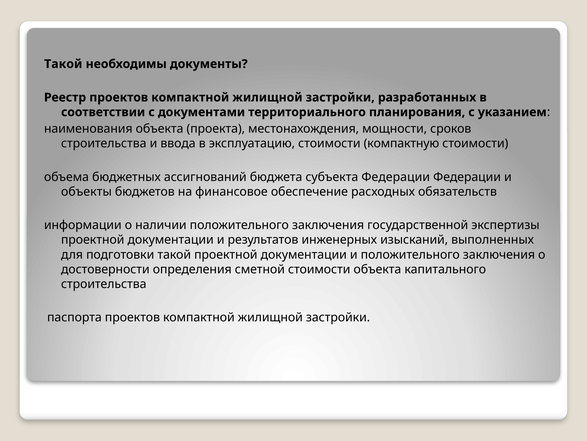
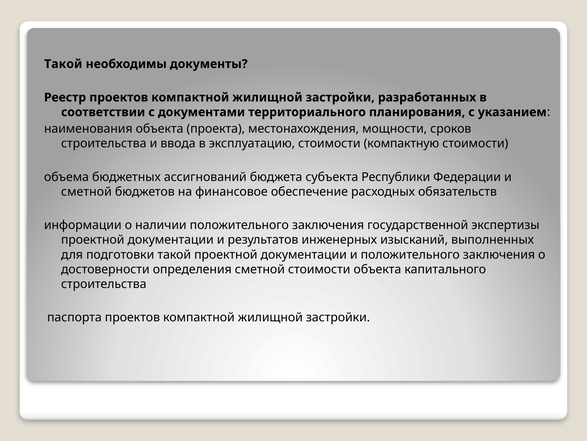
субъекта Федерации: Федерации -> Республики
объекты at (86, 191): объекты -> сметной
